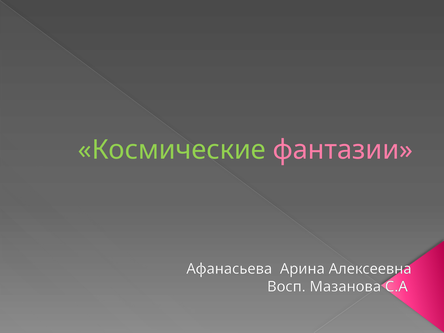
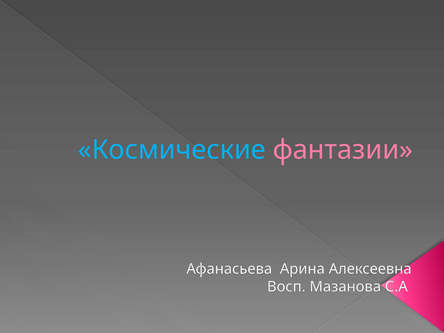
Космические colour: light green -> light blue
